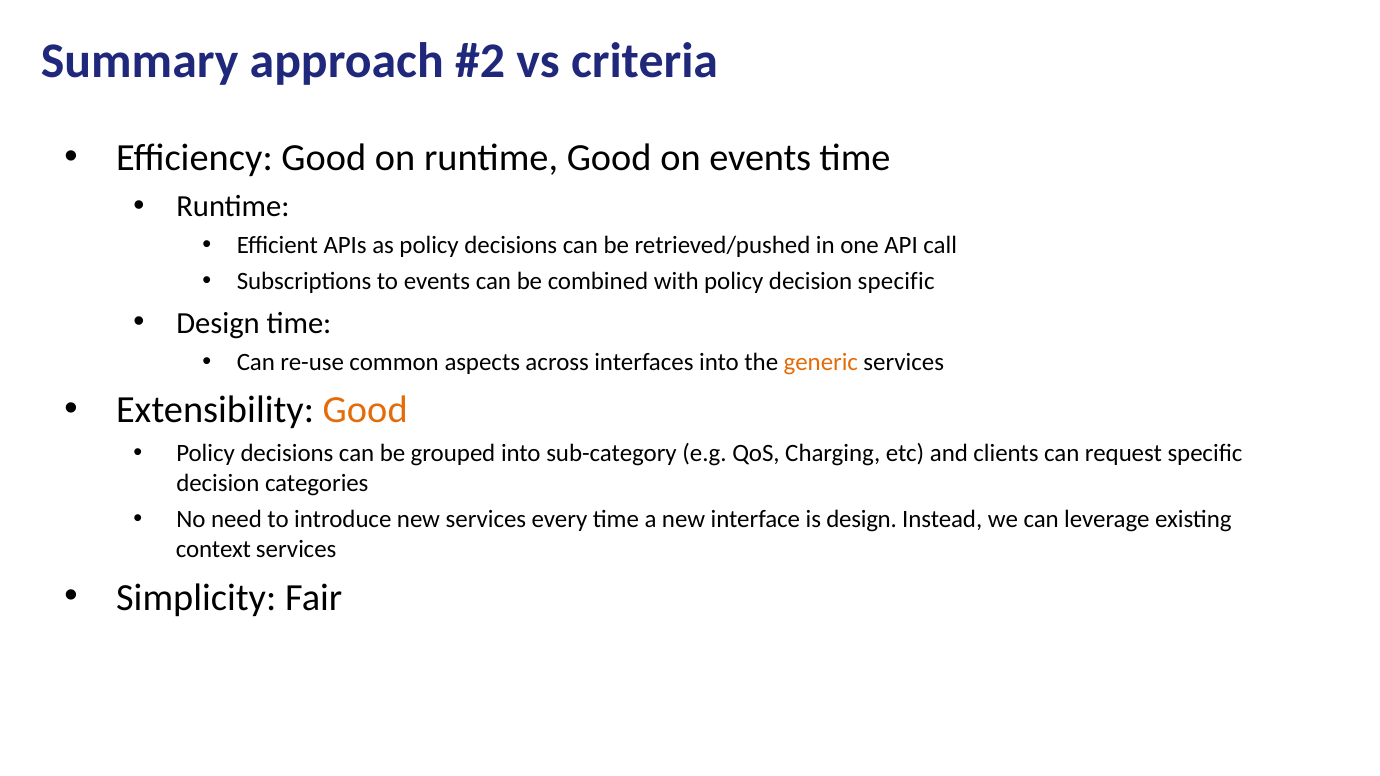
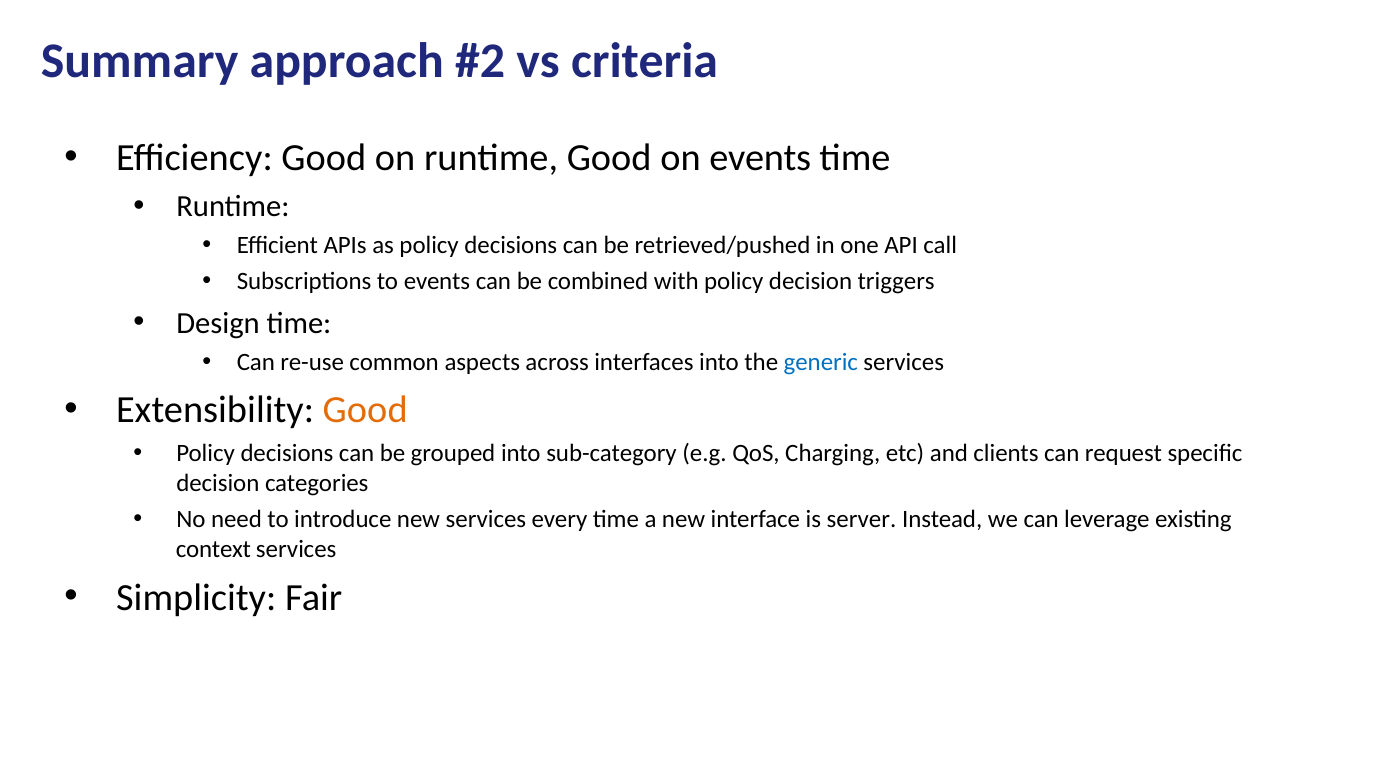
decision specific: specific -> triggers
generic colour: orange -> blue
is design: design -> server
